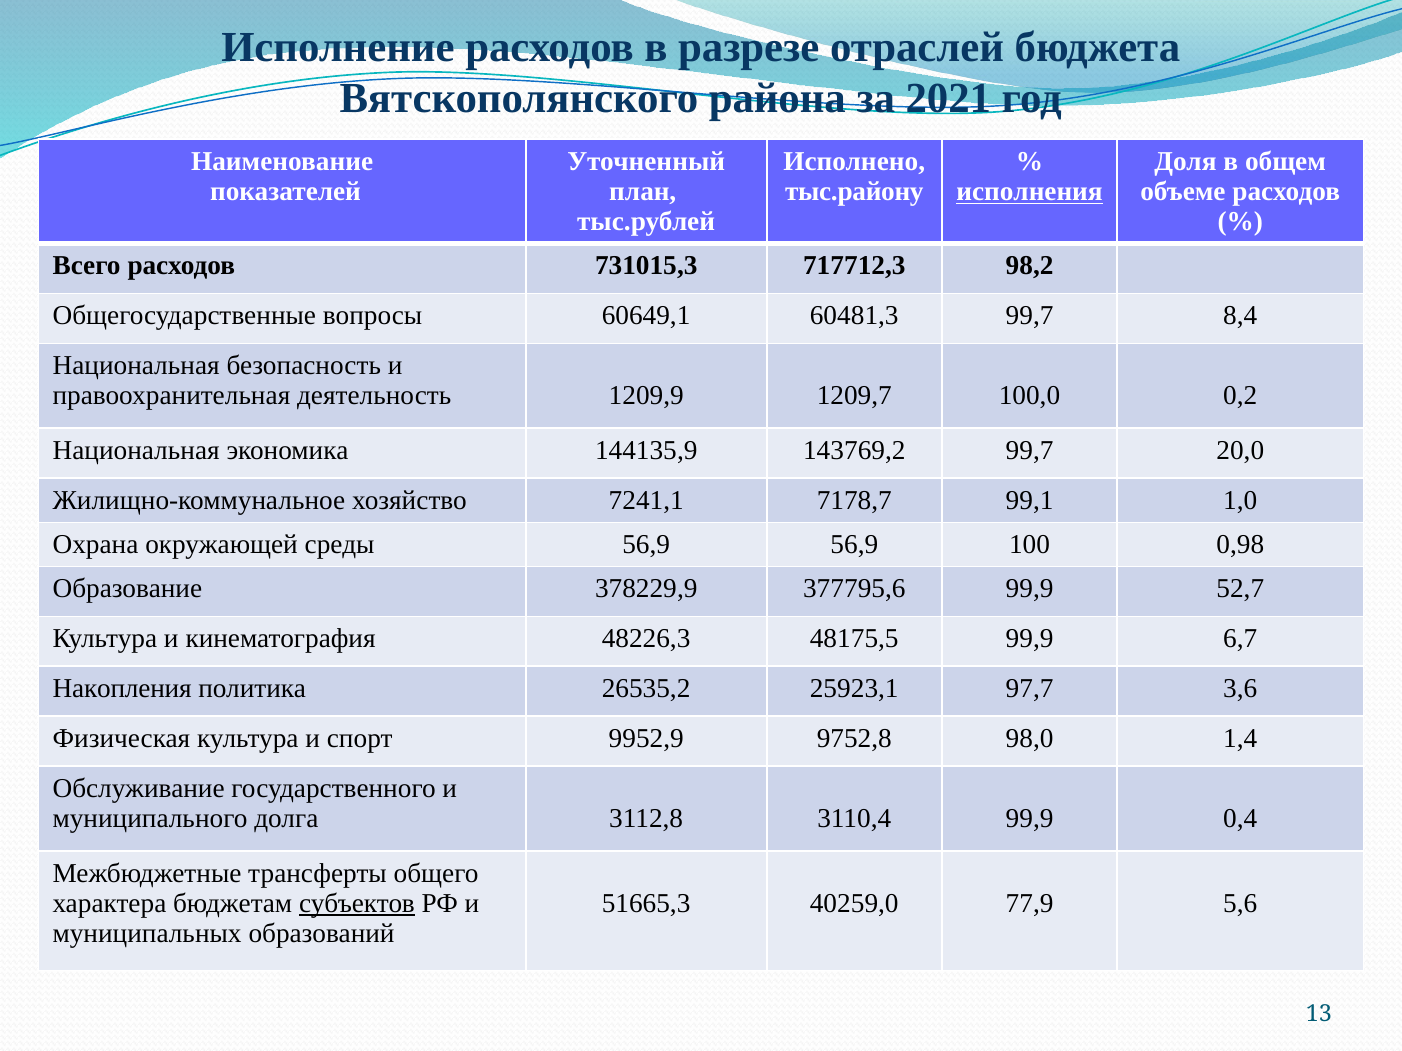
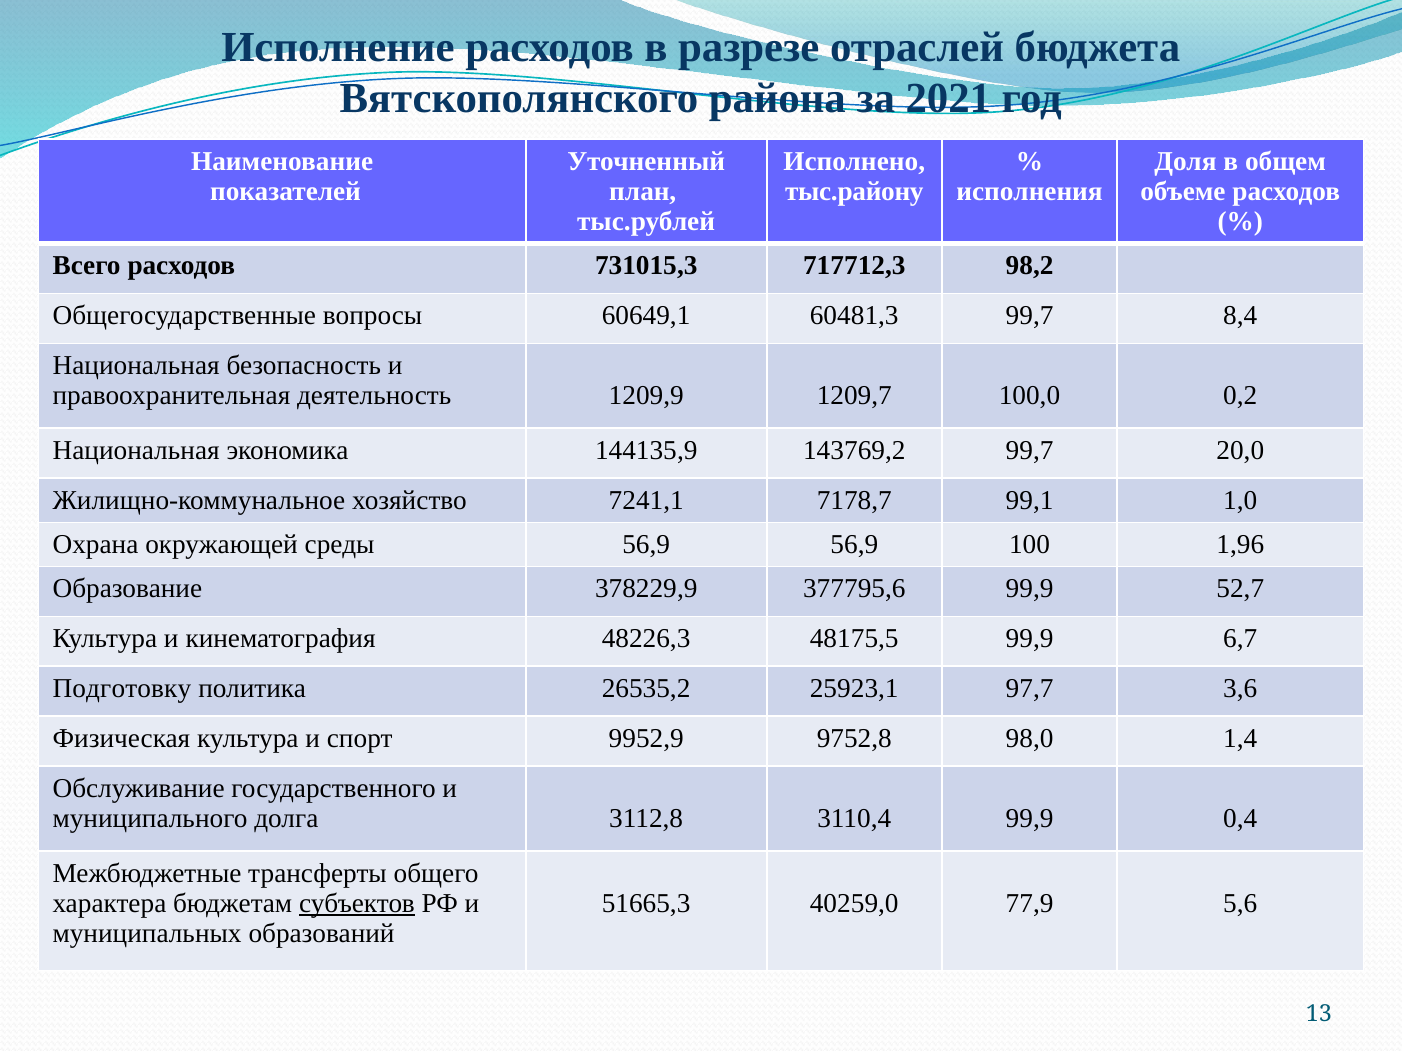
исполнения underline: present -> none
0,98: 0,98 -> 1,96
Накопления: Накопления -> Подготовку
